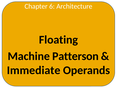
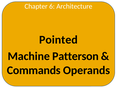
Floating: Floating -> Pointed
Immediate: Immediate -> Commands
